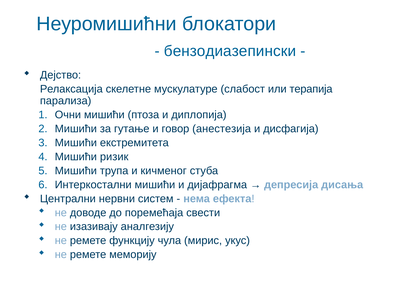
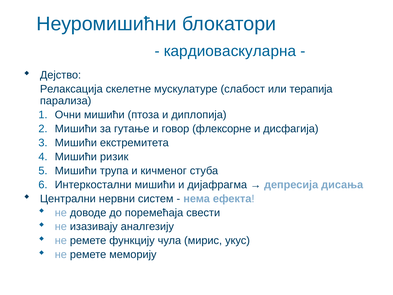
бензодиазепински: бензодиазепински -> кардиоваскуларна
анестезија: анестезија -> флексорне
